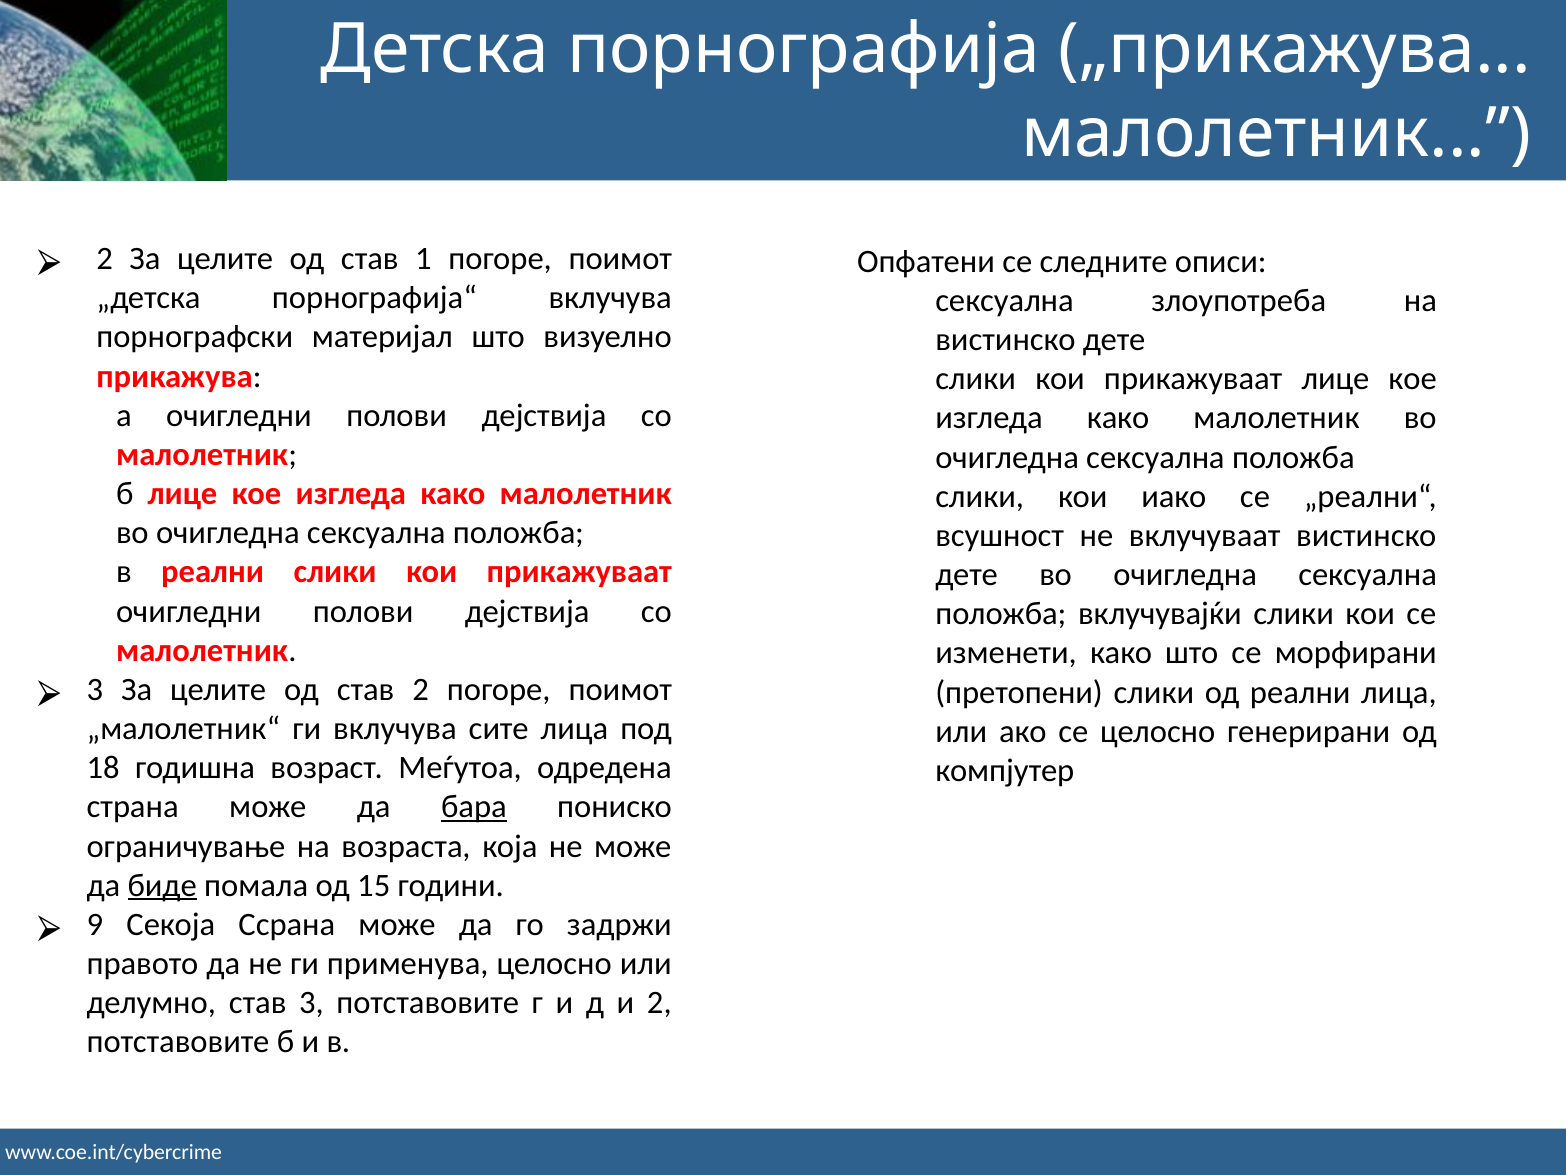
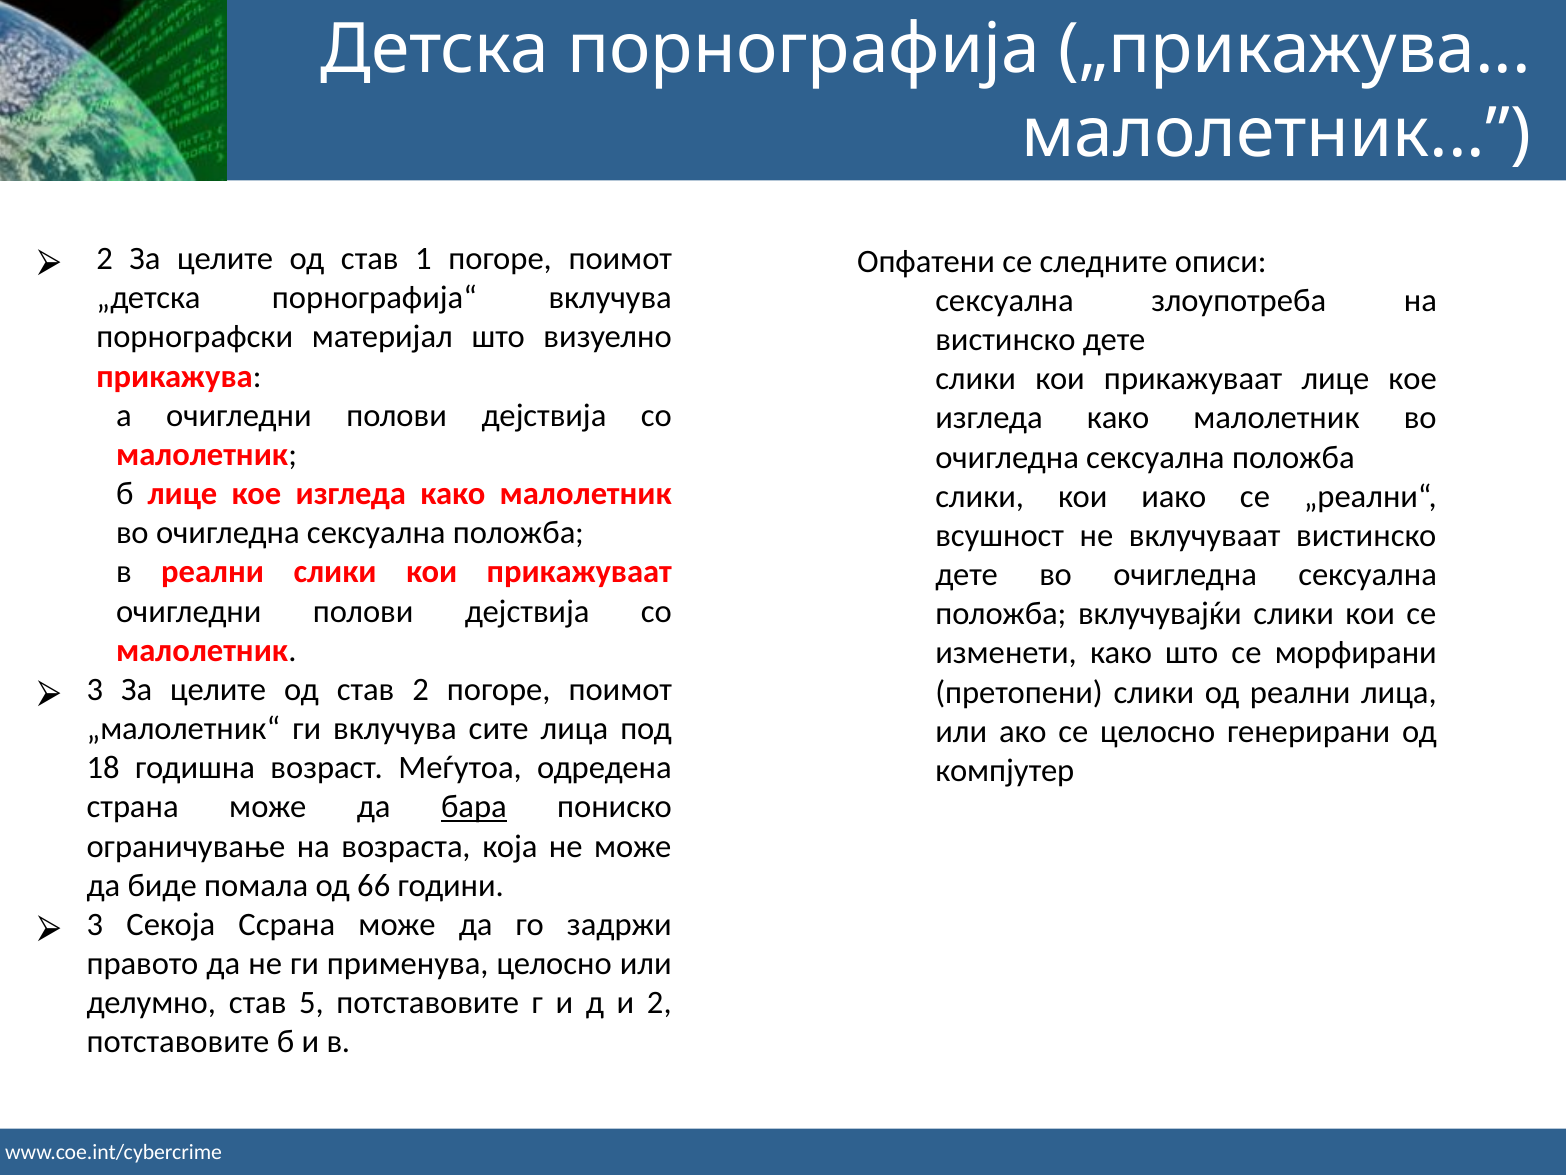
биде underline: present -> none
15: 15 -> 66
9 at (95, 924): 9 -> 3
став 3: 3 -> 5
